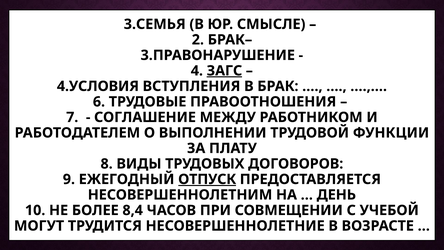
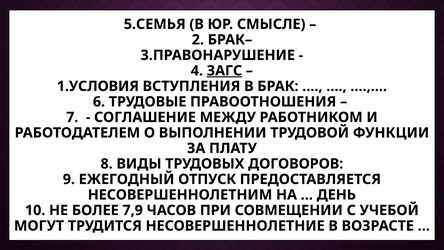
3.СЕМЬЯ: 3.СЕМЬЯ -> 5.СЕМЬЯ
4.УСЛОВИЯ: 4.УСЛОВИЯ -> 1.УСЛОВИЯ
ОТПУСК underline: present -> none
8,4: 8,4 -> 7,9
